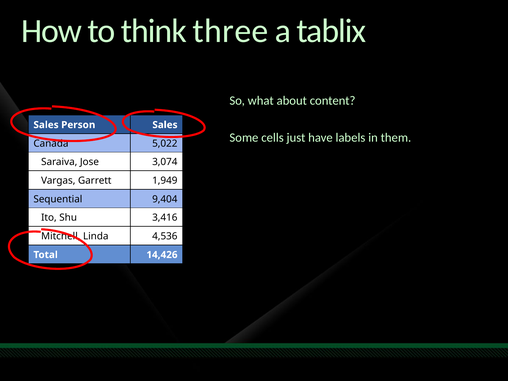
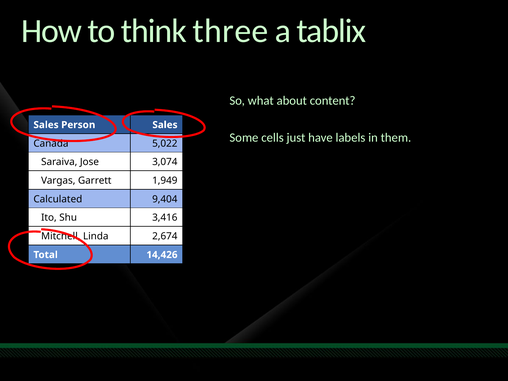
Sequential: Sequential -> Calculated
4,536: 4,536 -> 2,674
